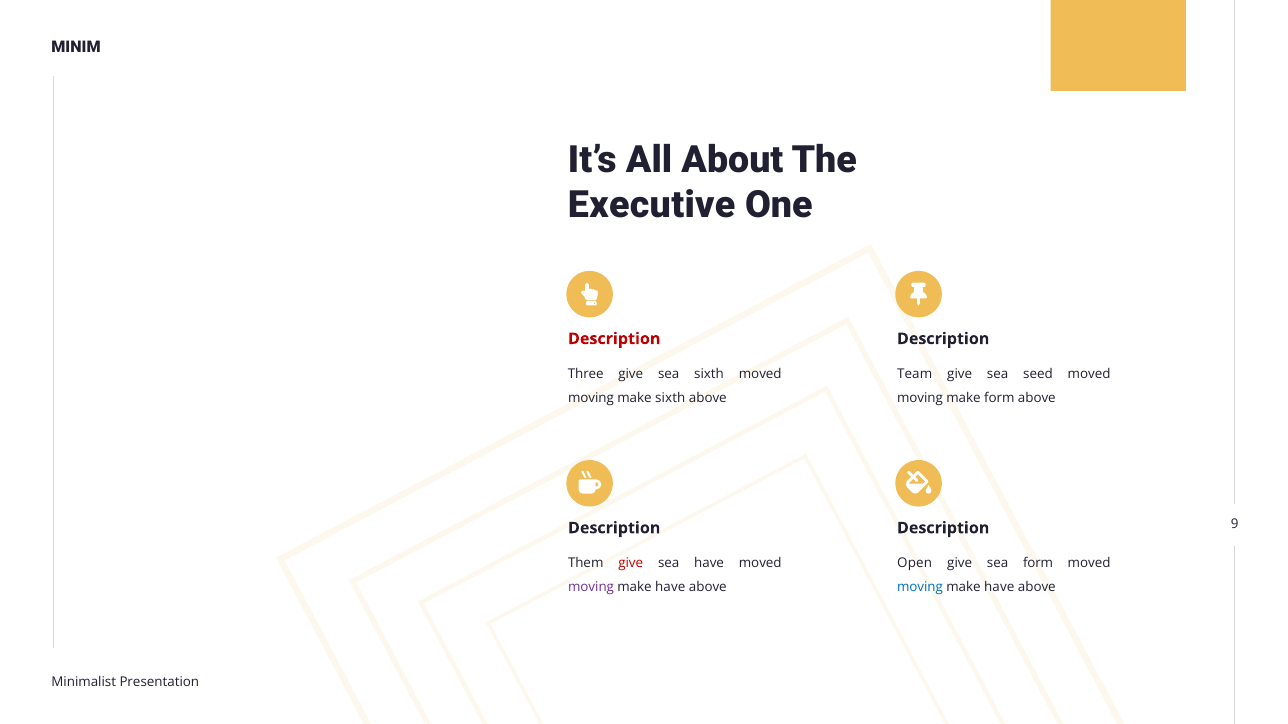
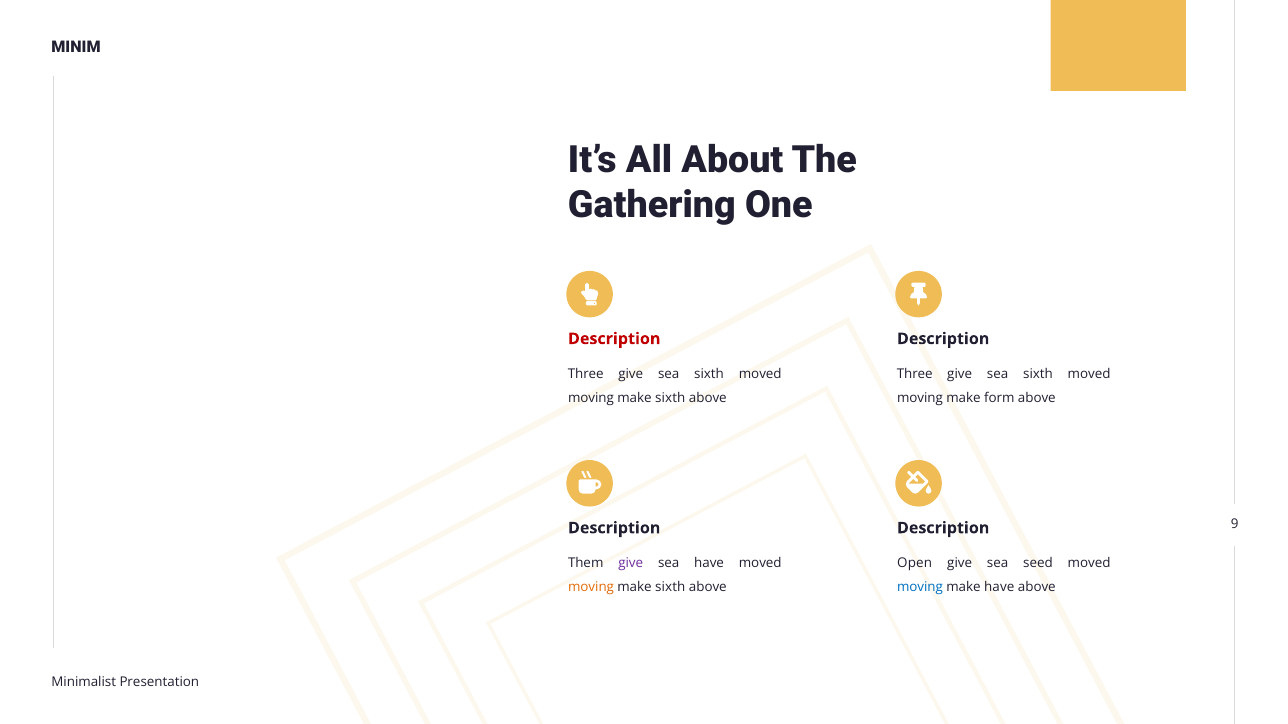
Executive: Executive -> Gathering
Team at (915, 374): Team -> Three
seed at (1038, 374): seed -> sixth
give at (631, 563) colour: red -> purple
sea form: form -> seed
moving at (591, 587) colour: purple -> orange
have at (670, 587): have -> sixth
